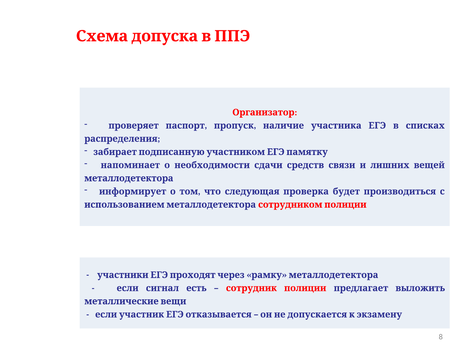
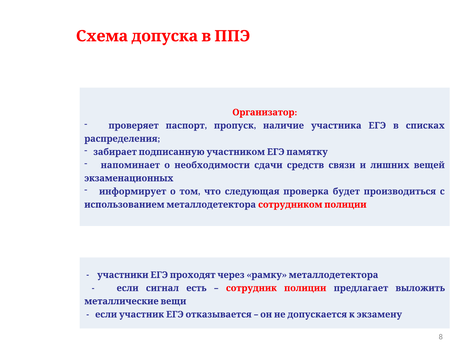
металлодетектора at (129, 178): металлодетектора -> экзаменационных
